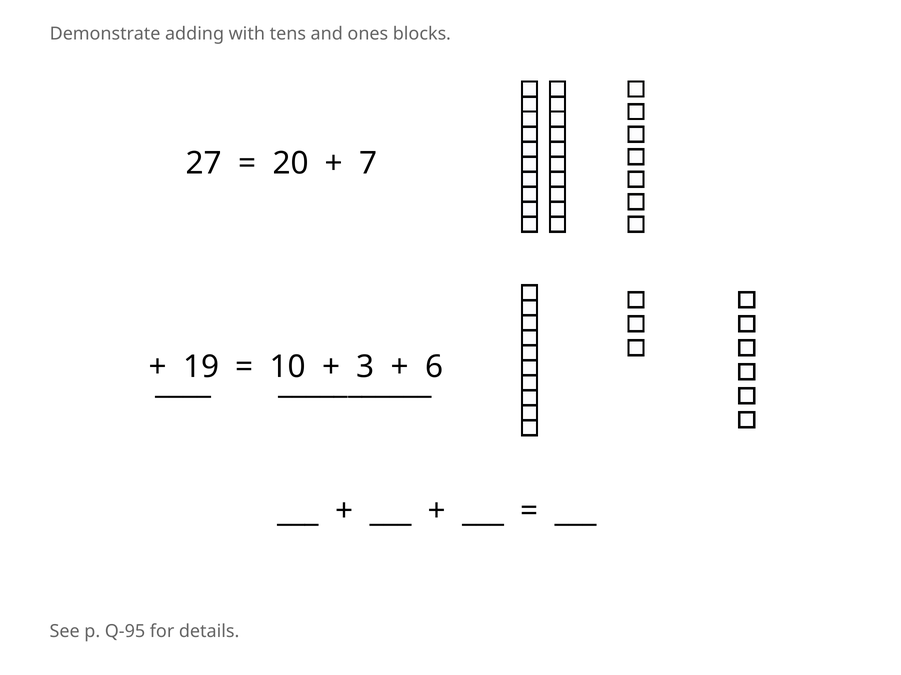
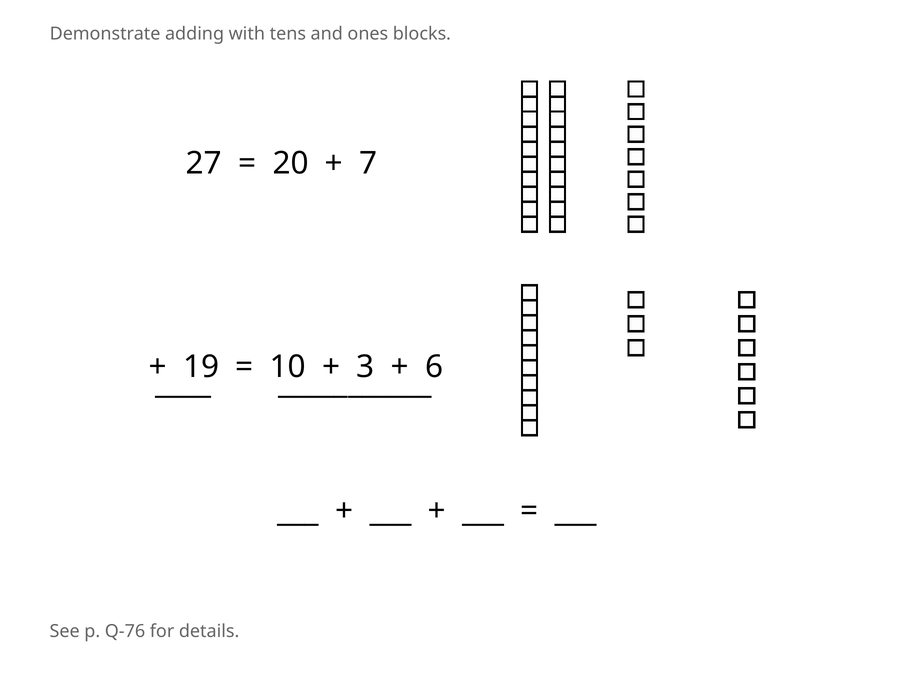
Q-95: Q-95 -> Q-76
